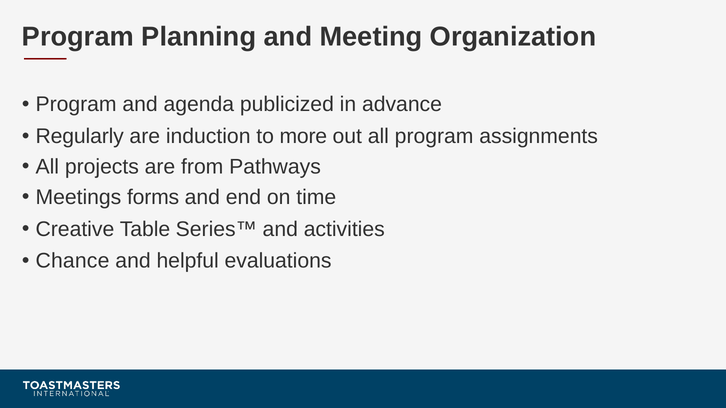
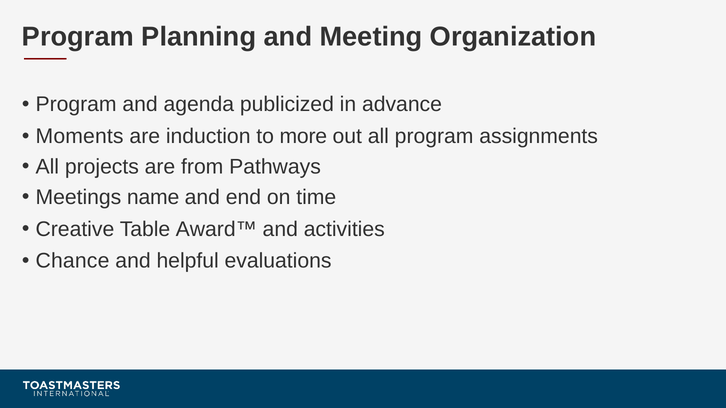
Regularly: Regularly -> Moments
forms: forms -> name
Series™: Series™ -> Award™
